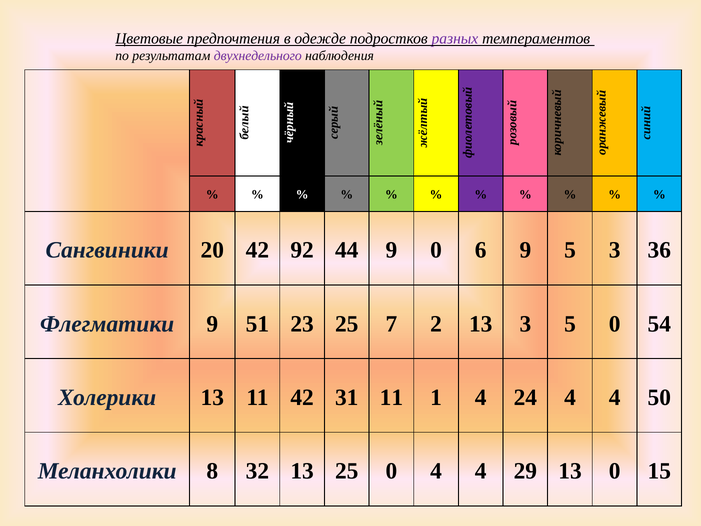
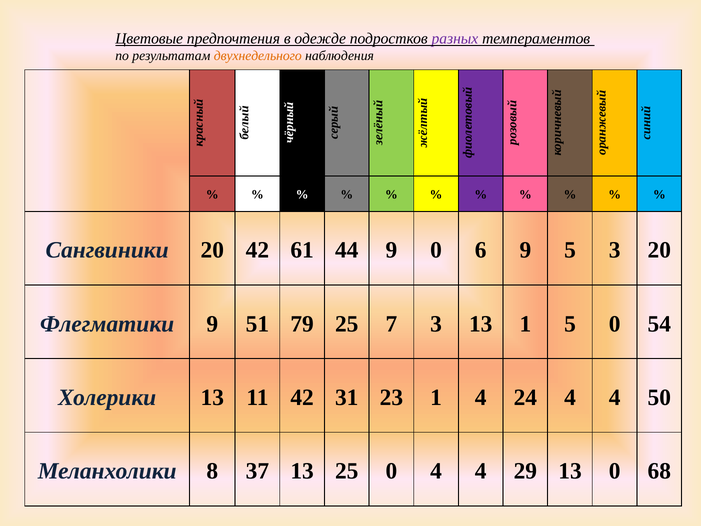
двухнедельного colour: purple -> orange
92: 92 -> 61
3 36: 36 -> 20
23: 23 -> 79
7 2: 2 -> 3
13 3: 3 -> 1
31 11: 11 -> 23
32: 32 -> 37
15: 15 -> 68
